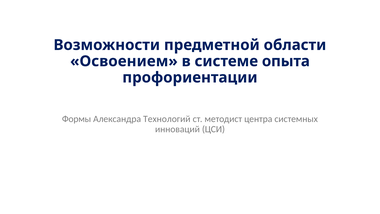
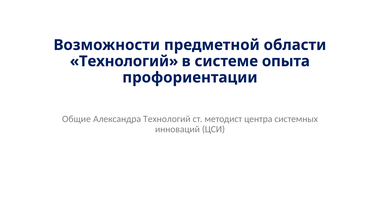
Освоением at (124, 61): Освоением -> Технологий
Формы: Формы -> Общие
